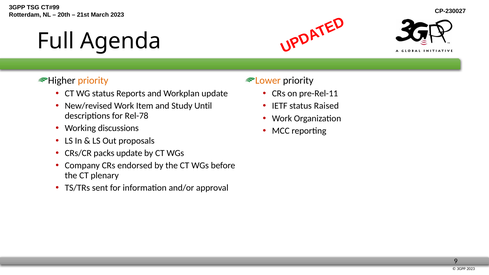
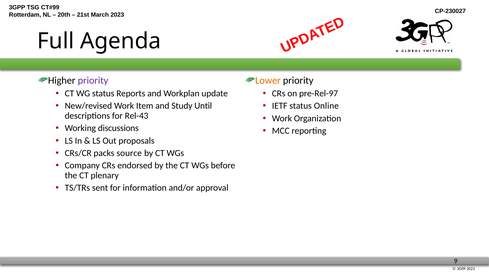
priority at (93, 80) colour: orange -> purple
pre-Rel-11: pre-Rel-11 -> pre-Rel-97
Raised: Raised -> Online
Rel-78: Rel-78 -> Rel-43
packs update: update -> source
